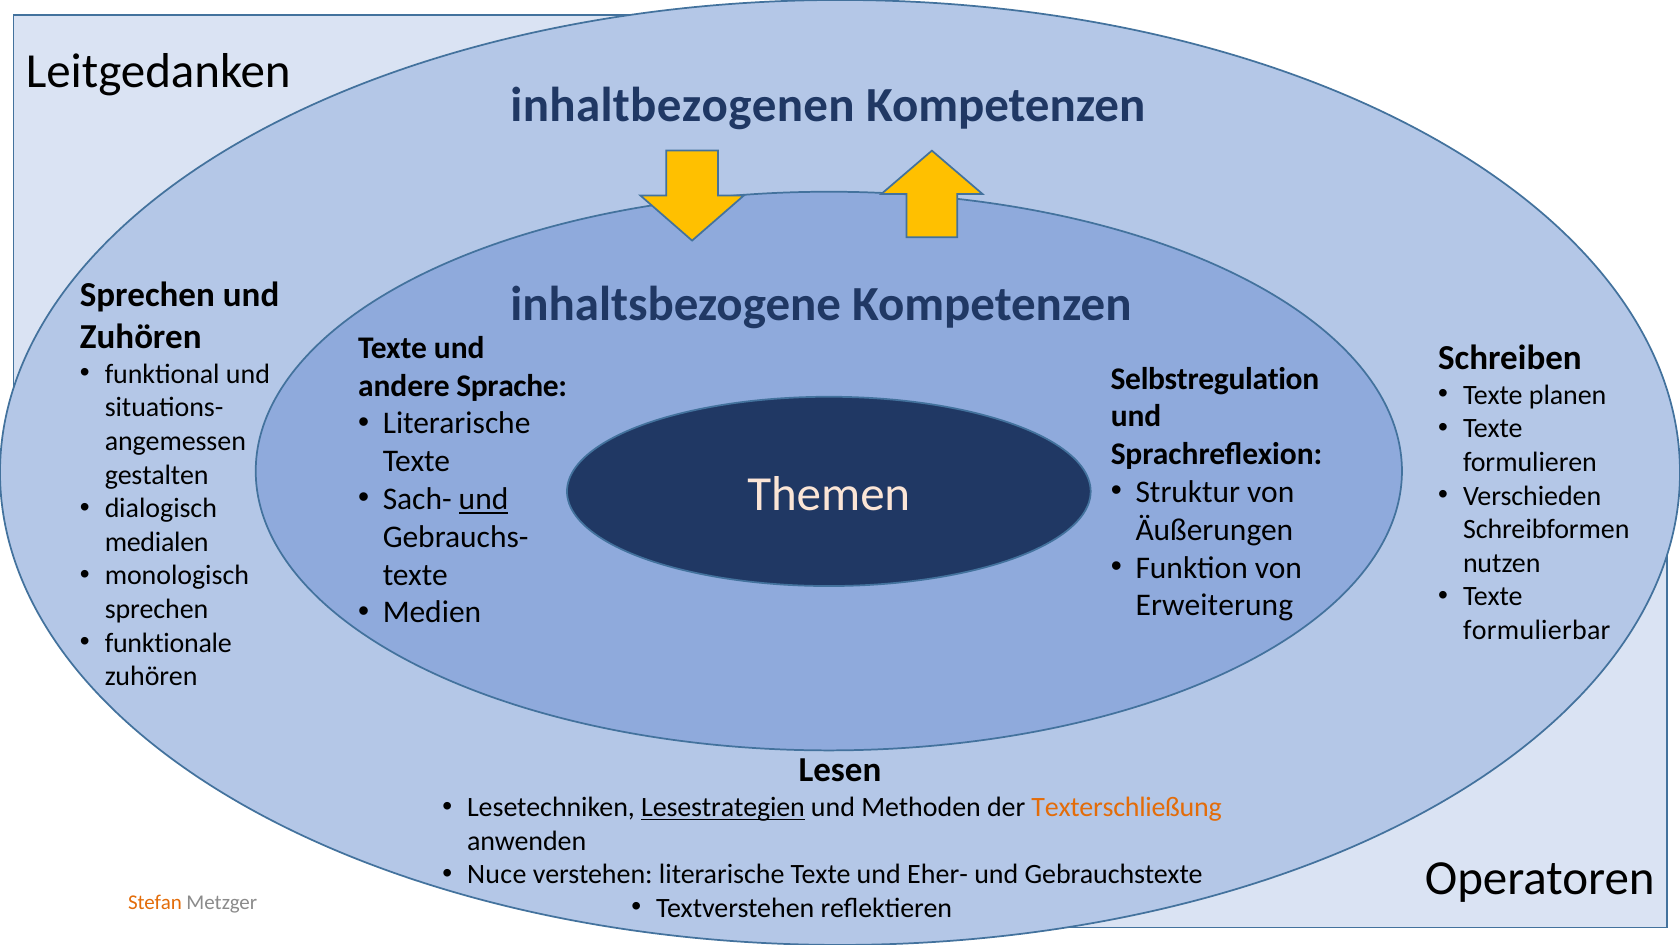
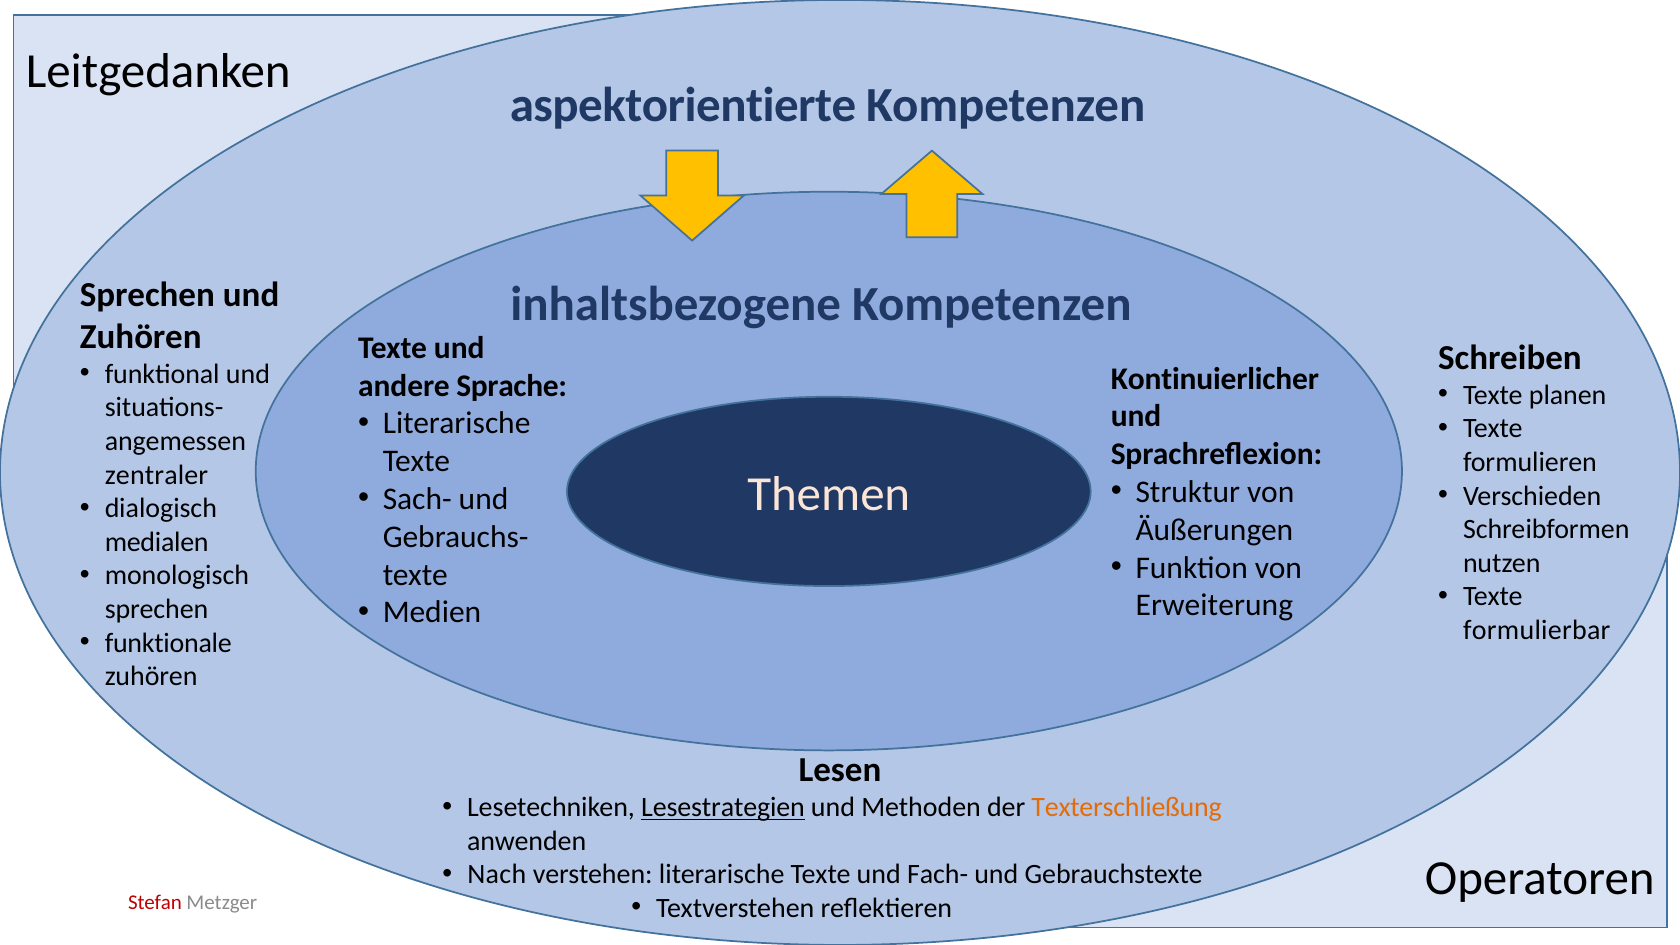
inhaltbezogenen: inhaltbezogenen -> aspektorientierte
Selbstregulation: Selbstregulation -> Kontinuierlicher
gestalten: gestalten -> zentraler
und at (484, 499) underline: present -> none
Nuce: Nuce -> Nach
Eher-: Eher- -> Fach-
Stefan colour: orange -> red
